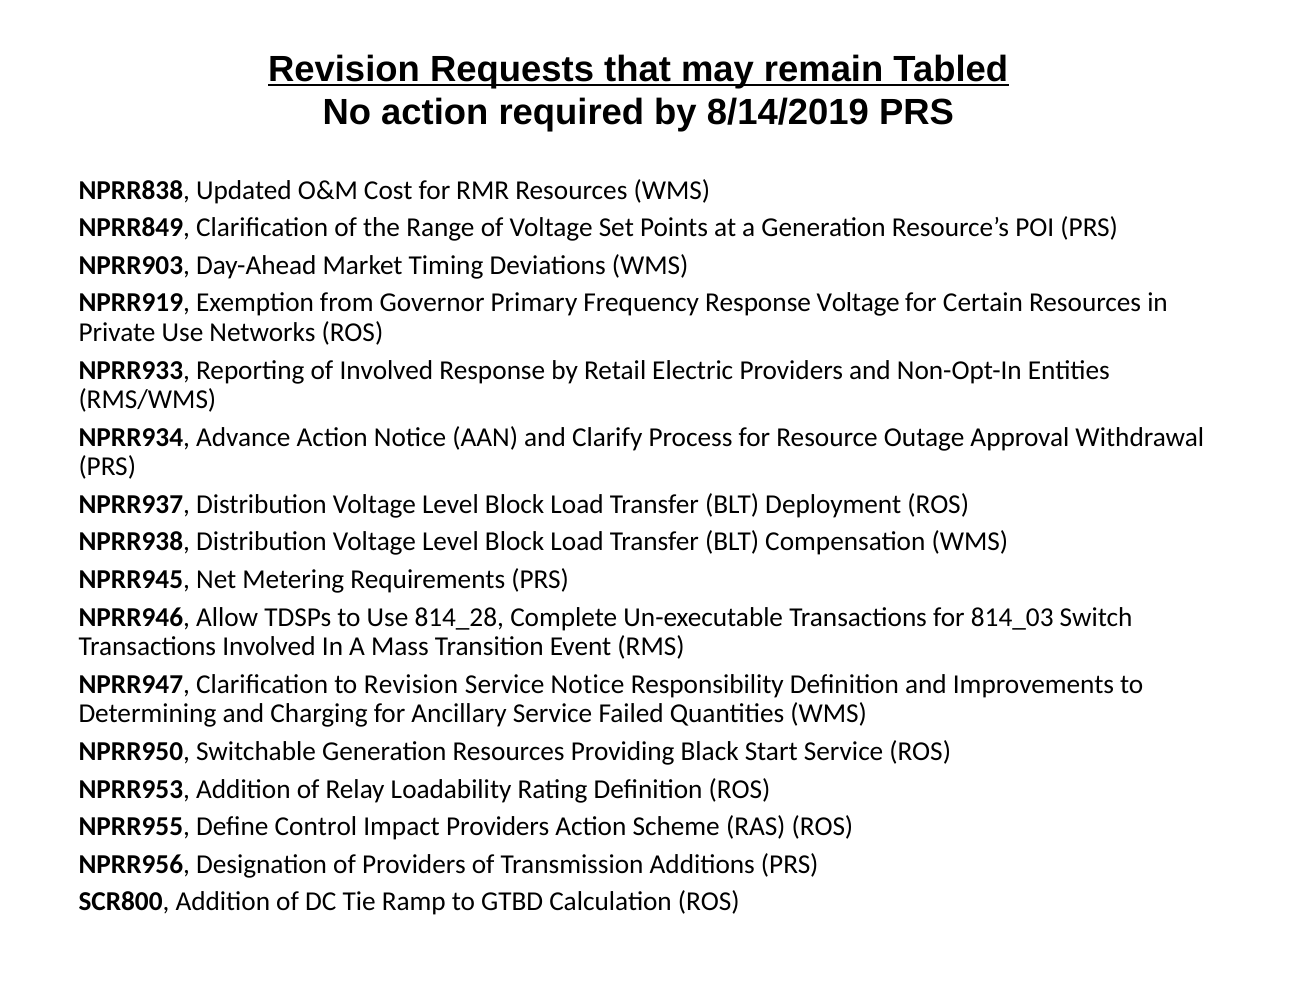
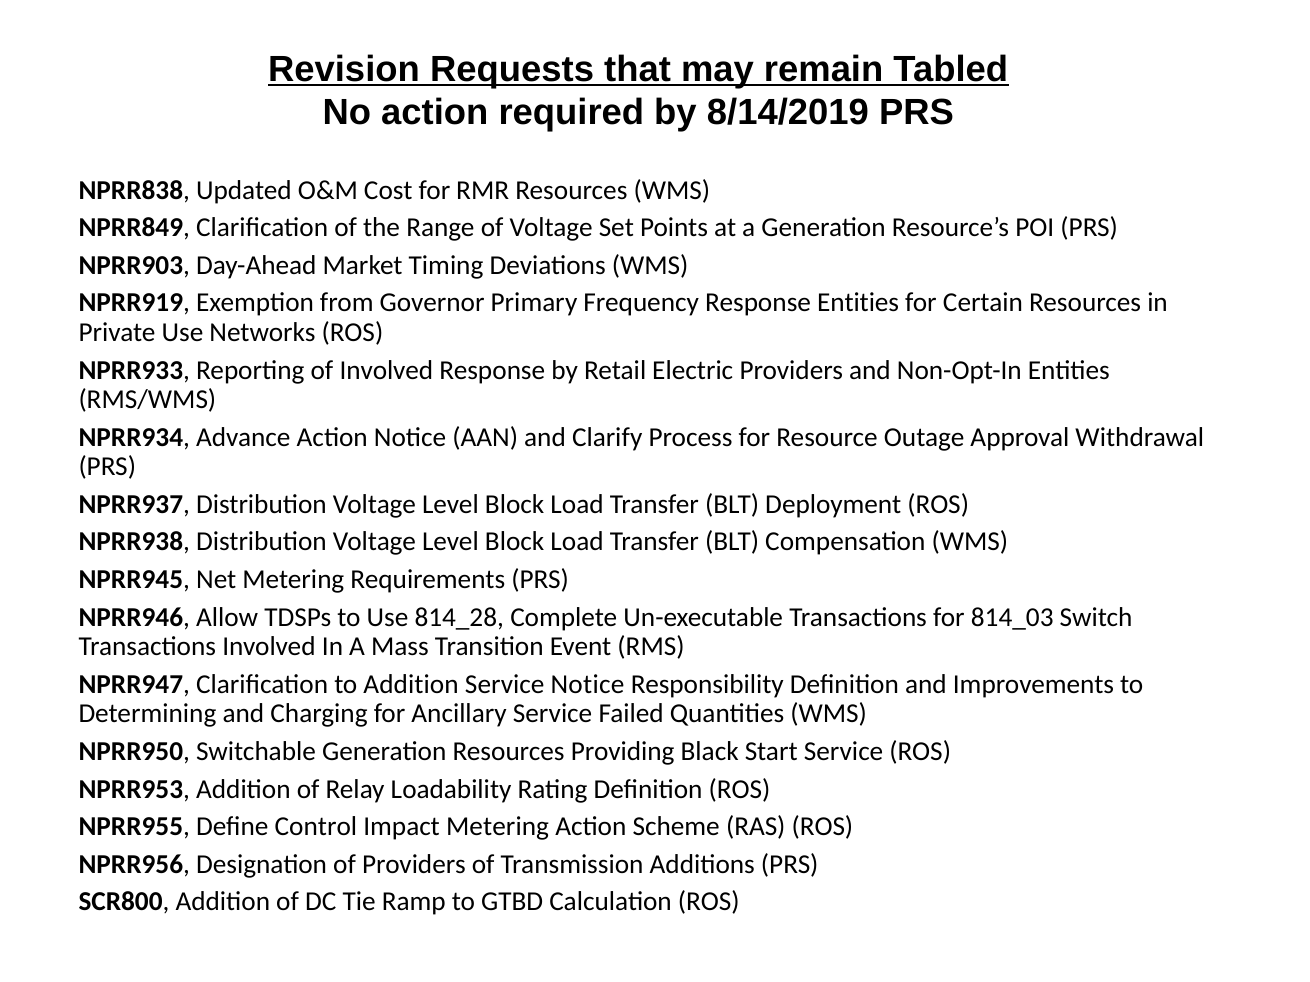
Response Voltage: Voltage -> Entities
to Revision: Revision -> Addition
Impact Providers: Providers -> Metering
